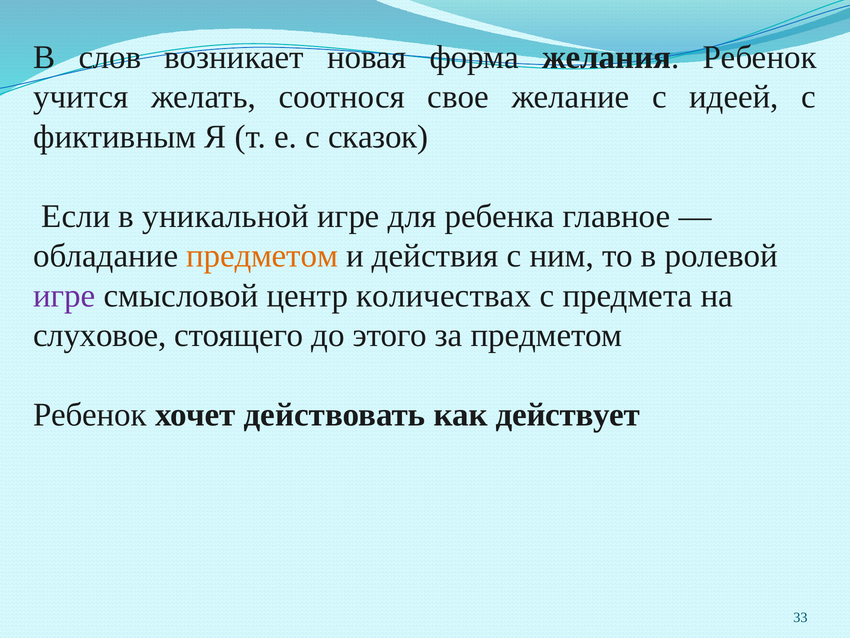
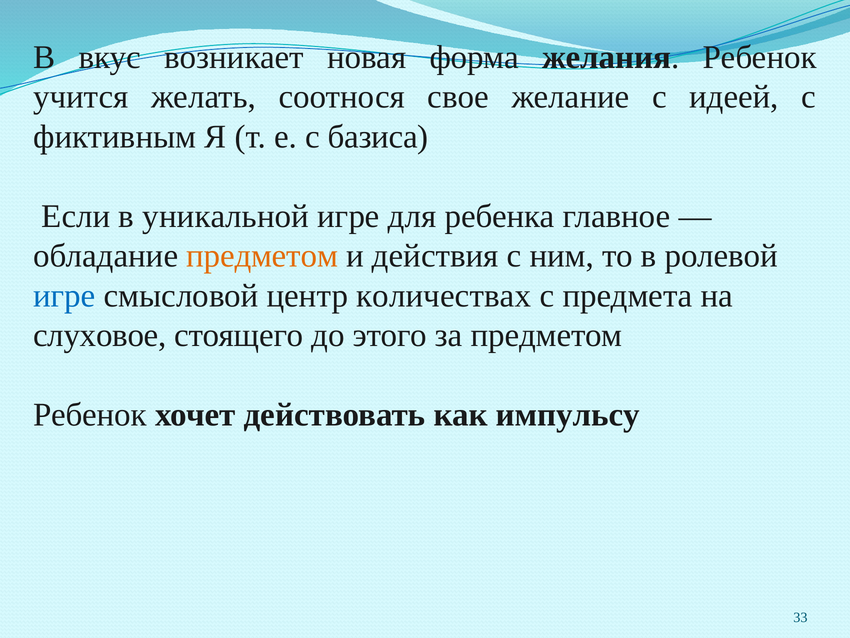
слов: слов -> вкус
сказок: сказок -> базиса
игре at (64, 295) colour: purple -> blue
действует: действует -> импульсу
